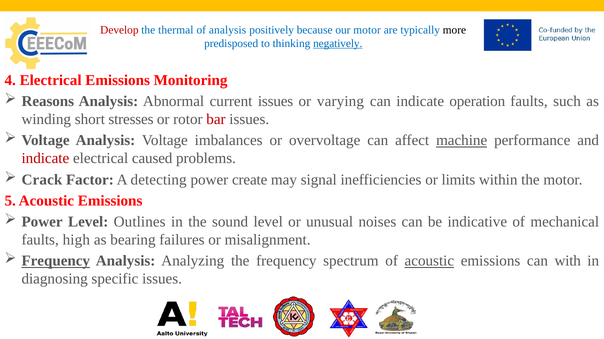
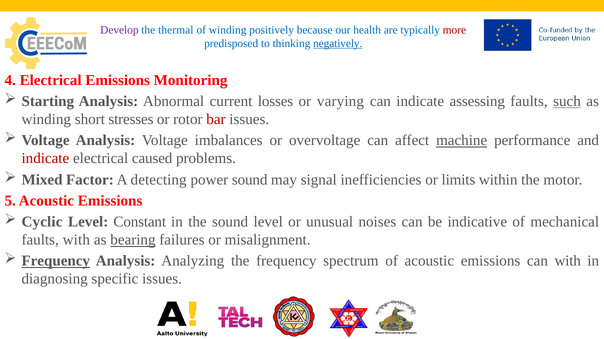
Develop colour: red -> purple
of analysis: analysis -> winding
our motor: motor -> health
more colour: black -> red
Reasons: Reasons -> Starting
current issues: issues -> losses
operation: operation -> assessing
such underline: none -> present
Crack: Crack -> Mixed
power create: create -> sound
Power at (42, 222): Power -> Cyclic
Outlines: Outlines -> Constant
faults high: high -> with
bearing underline: none -> present
acoustic at (429, 261) underline: present -> none
